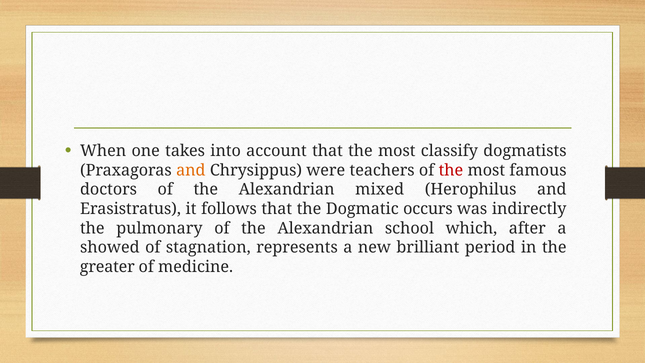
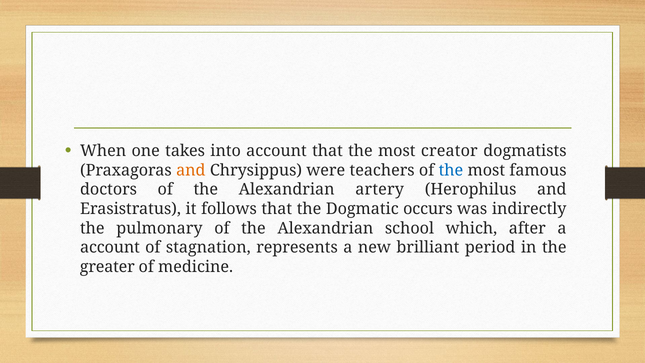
classify: classify -> creator
the at (451, 170) colour: red -> blue
mixed: mixed -> artery
showed at (110, 248): showed -> account
